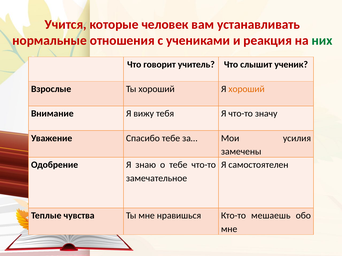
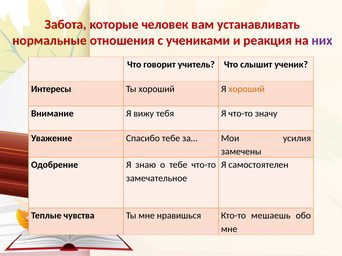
Учится: Учится -> Забота
них colour: green -> purple
Взрослые: Взрослые -> Интересы
